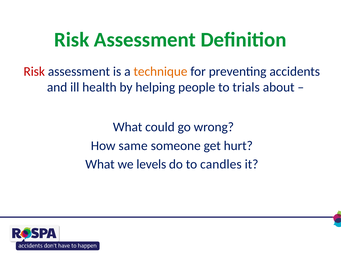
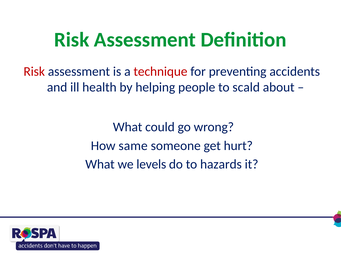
technique colour: orange -> red
trials: trials -> scald
candles: candles -> hazards
